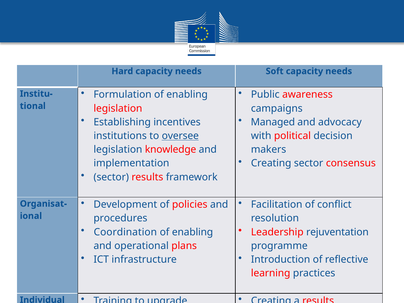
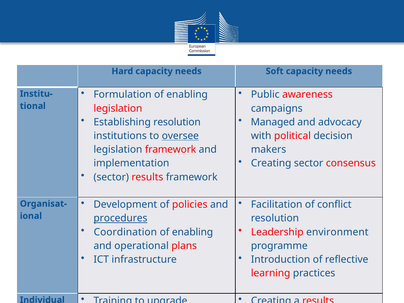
Establishing incentives: incentives -> resolution
legislation knowledge: knowledge -> framework
procedures underline: none -> present
rejuventation: rejuventation -> environment
